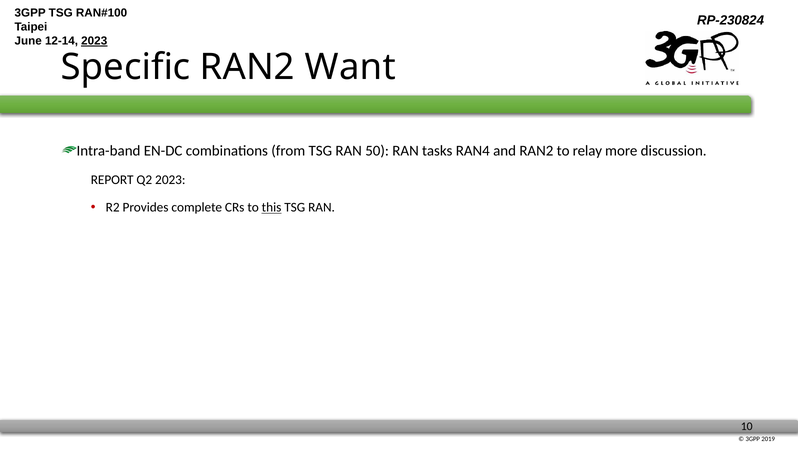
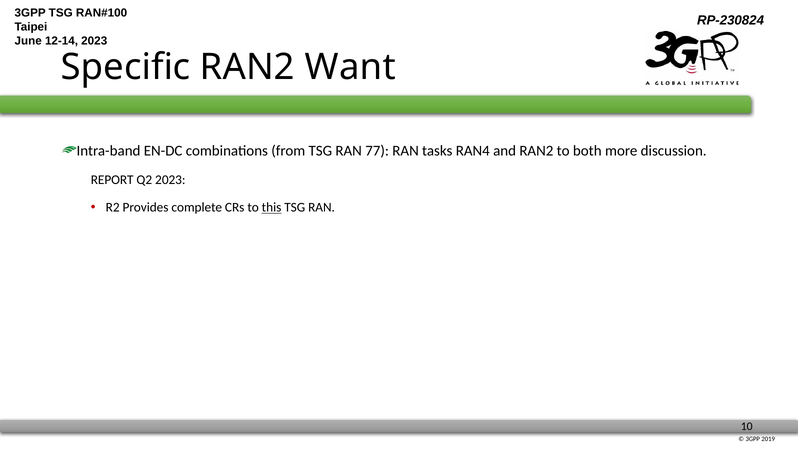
2023 at (94, 41) underline: present -> none
50: 50 -> 77
relay: relay -> both
